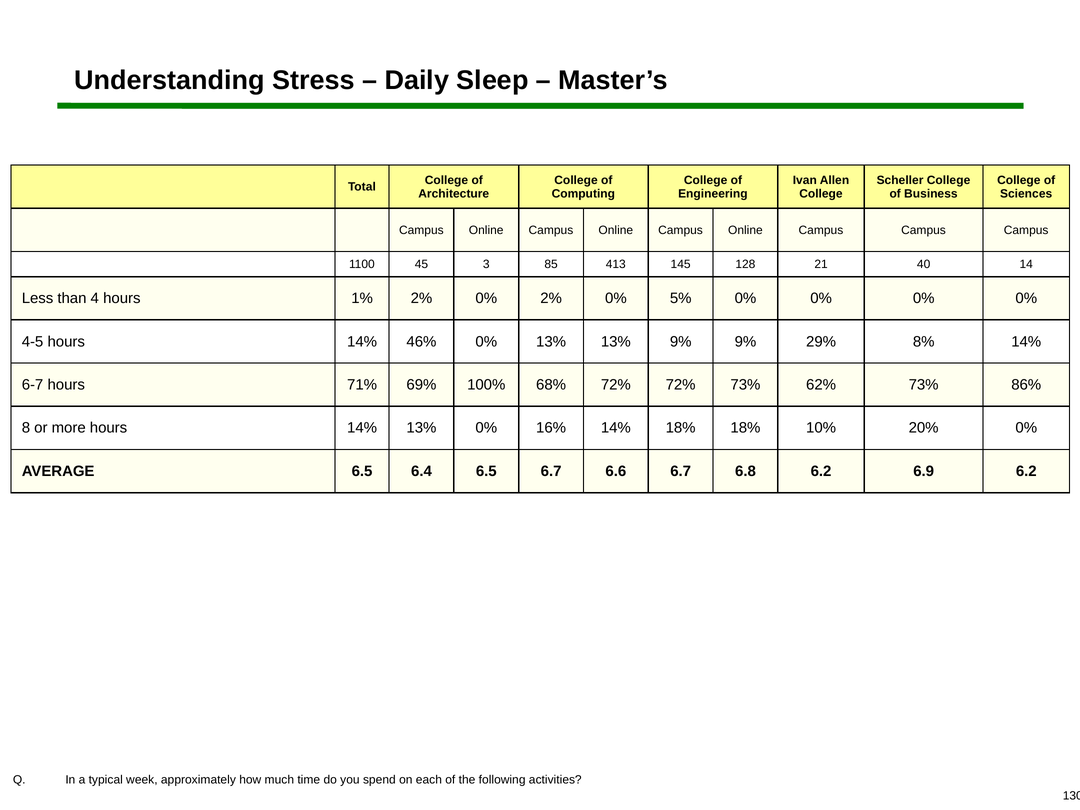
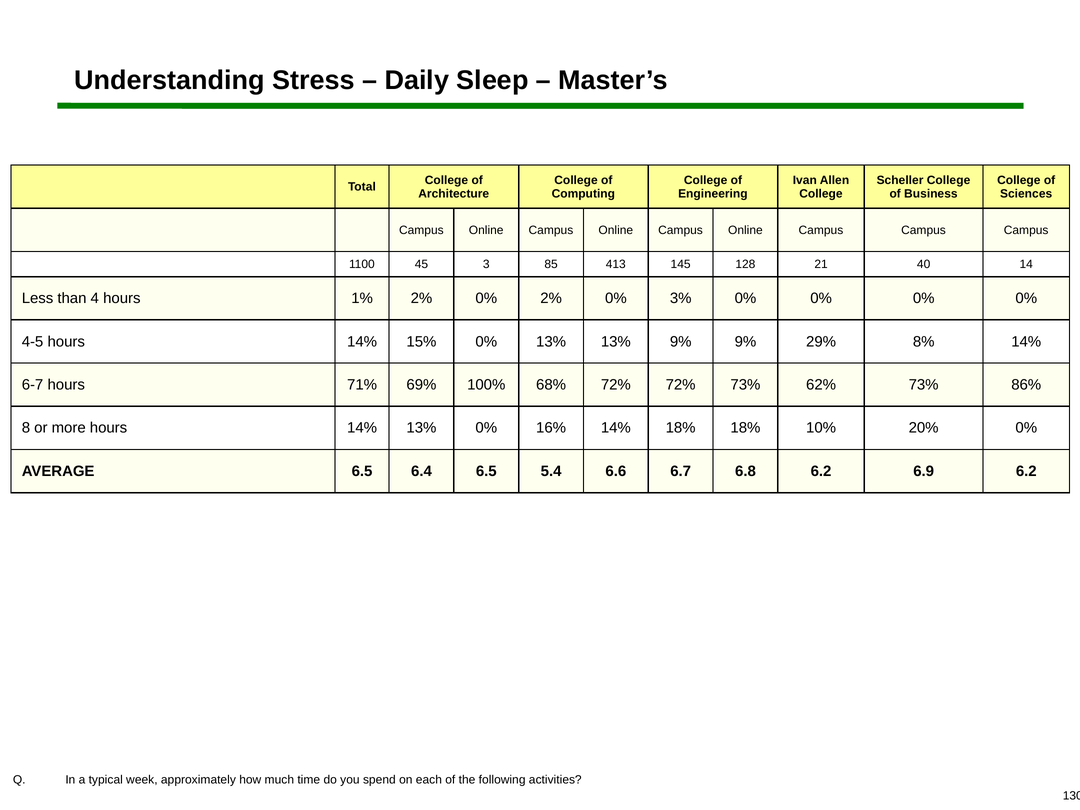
5%: 5% -> 3%
46%: 46% -> 15%
6.5 6.7: 6.7 -> 5.4
